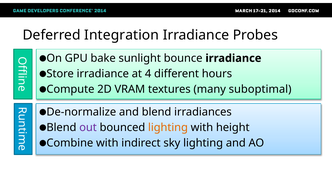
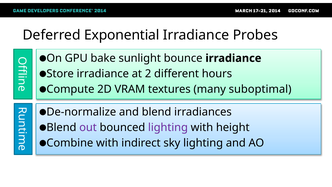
Integration: Integration -> Exponential
4: 4 -> 2
lighting at (168, 127) colour: orange -> purple
